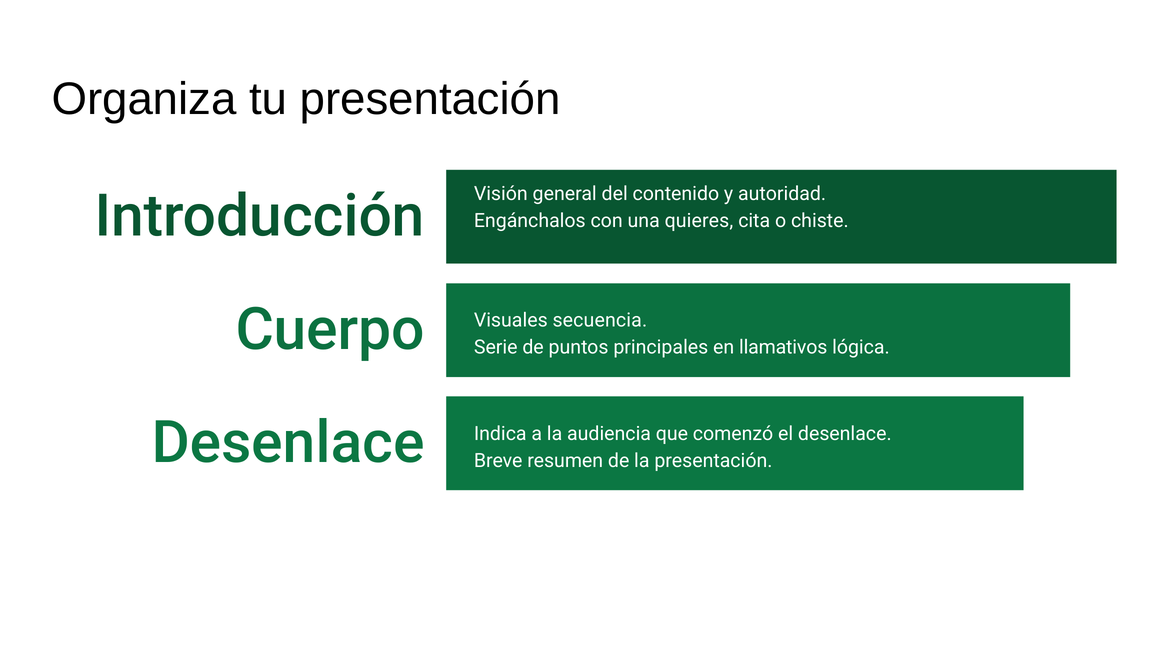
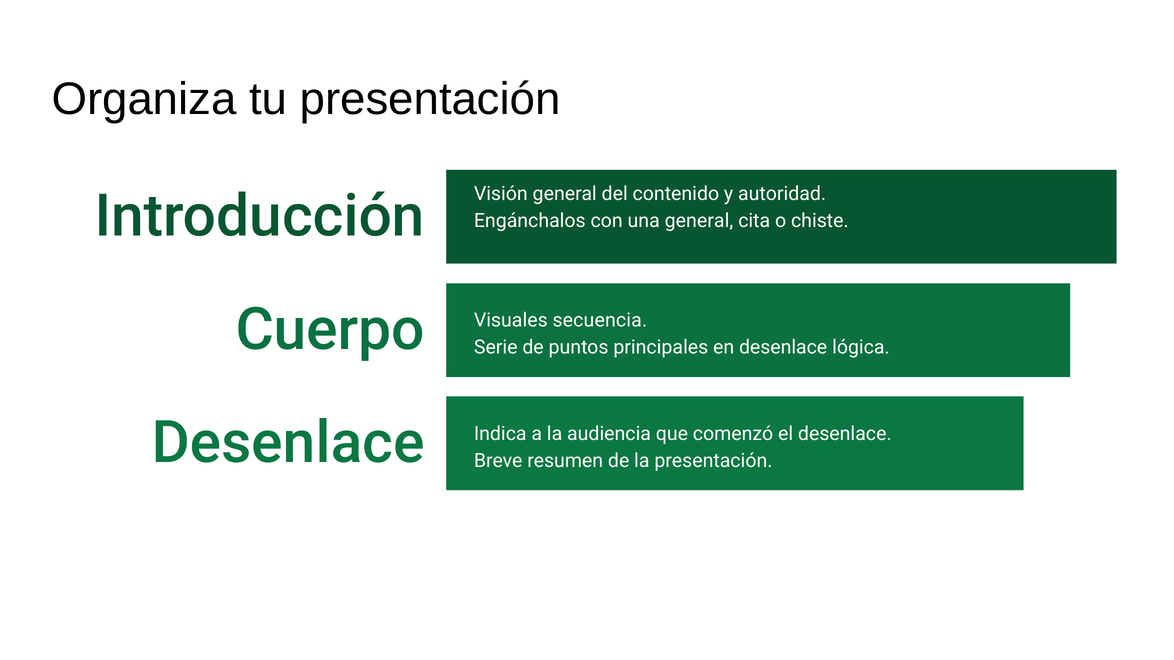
una quieres: quieres -> general
en llamativos: llamativos -> desenlace
